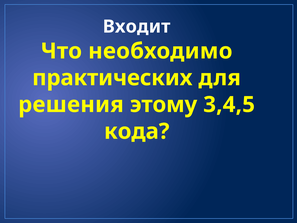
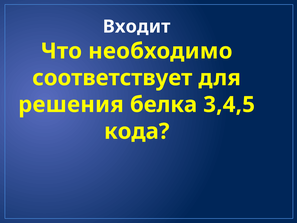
практических: практических -> соответствует
этому: этому -> белка
